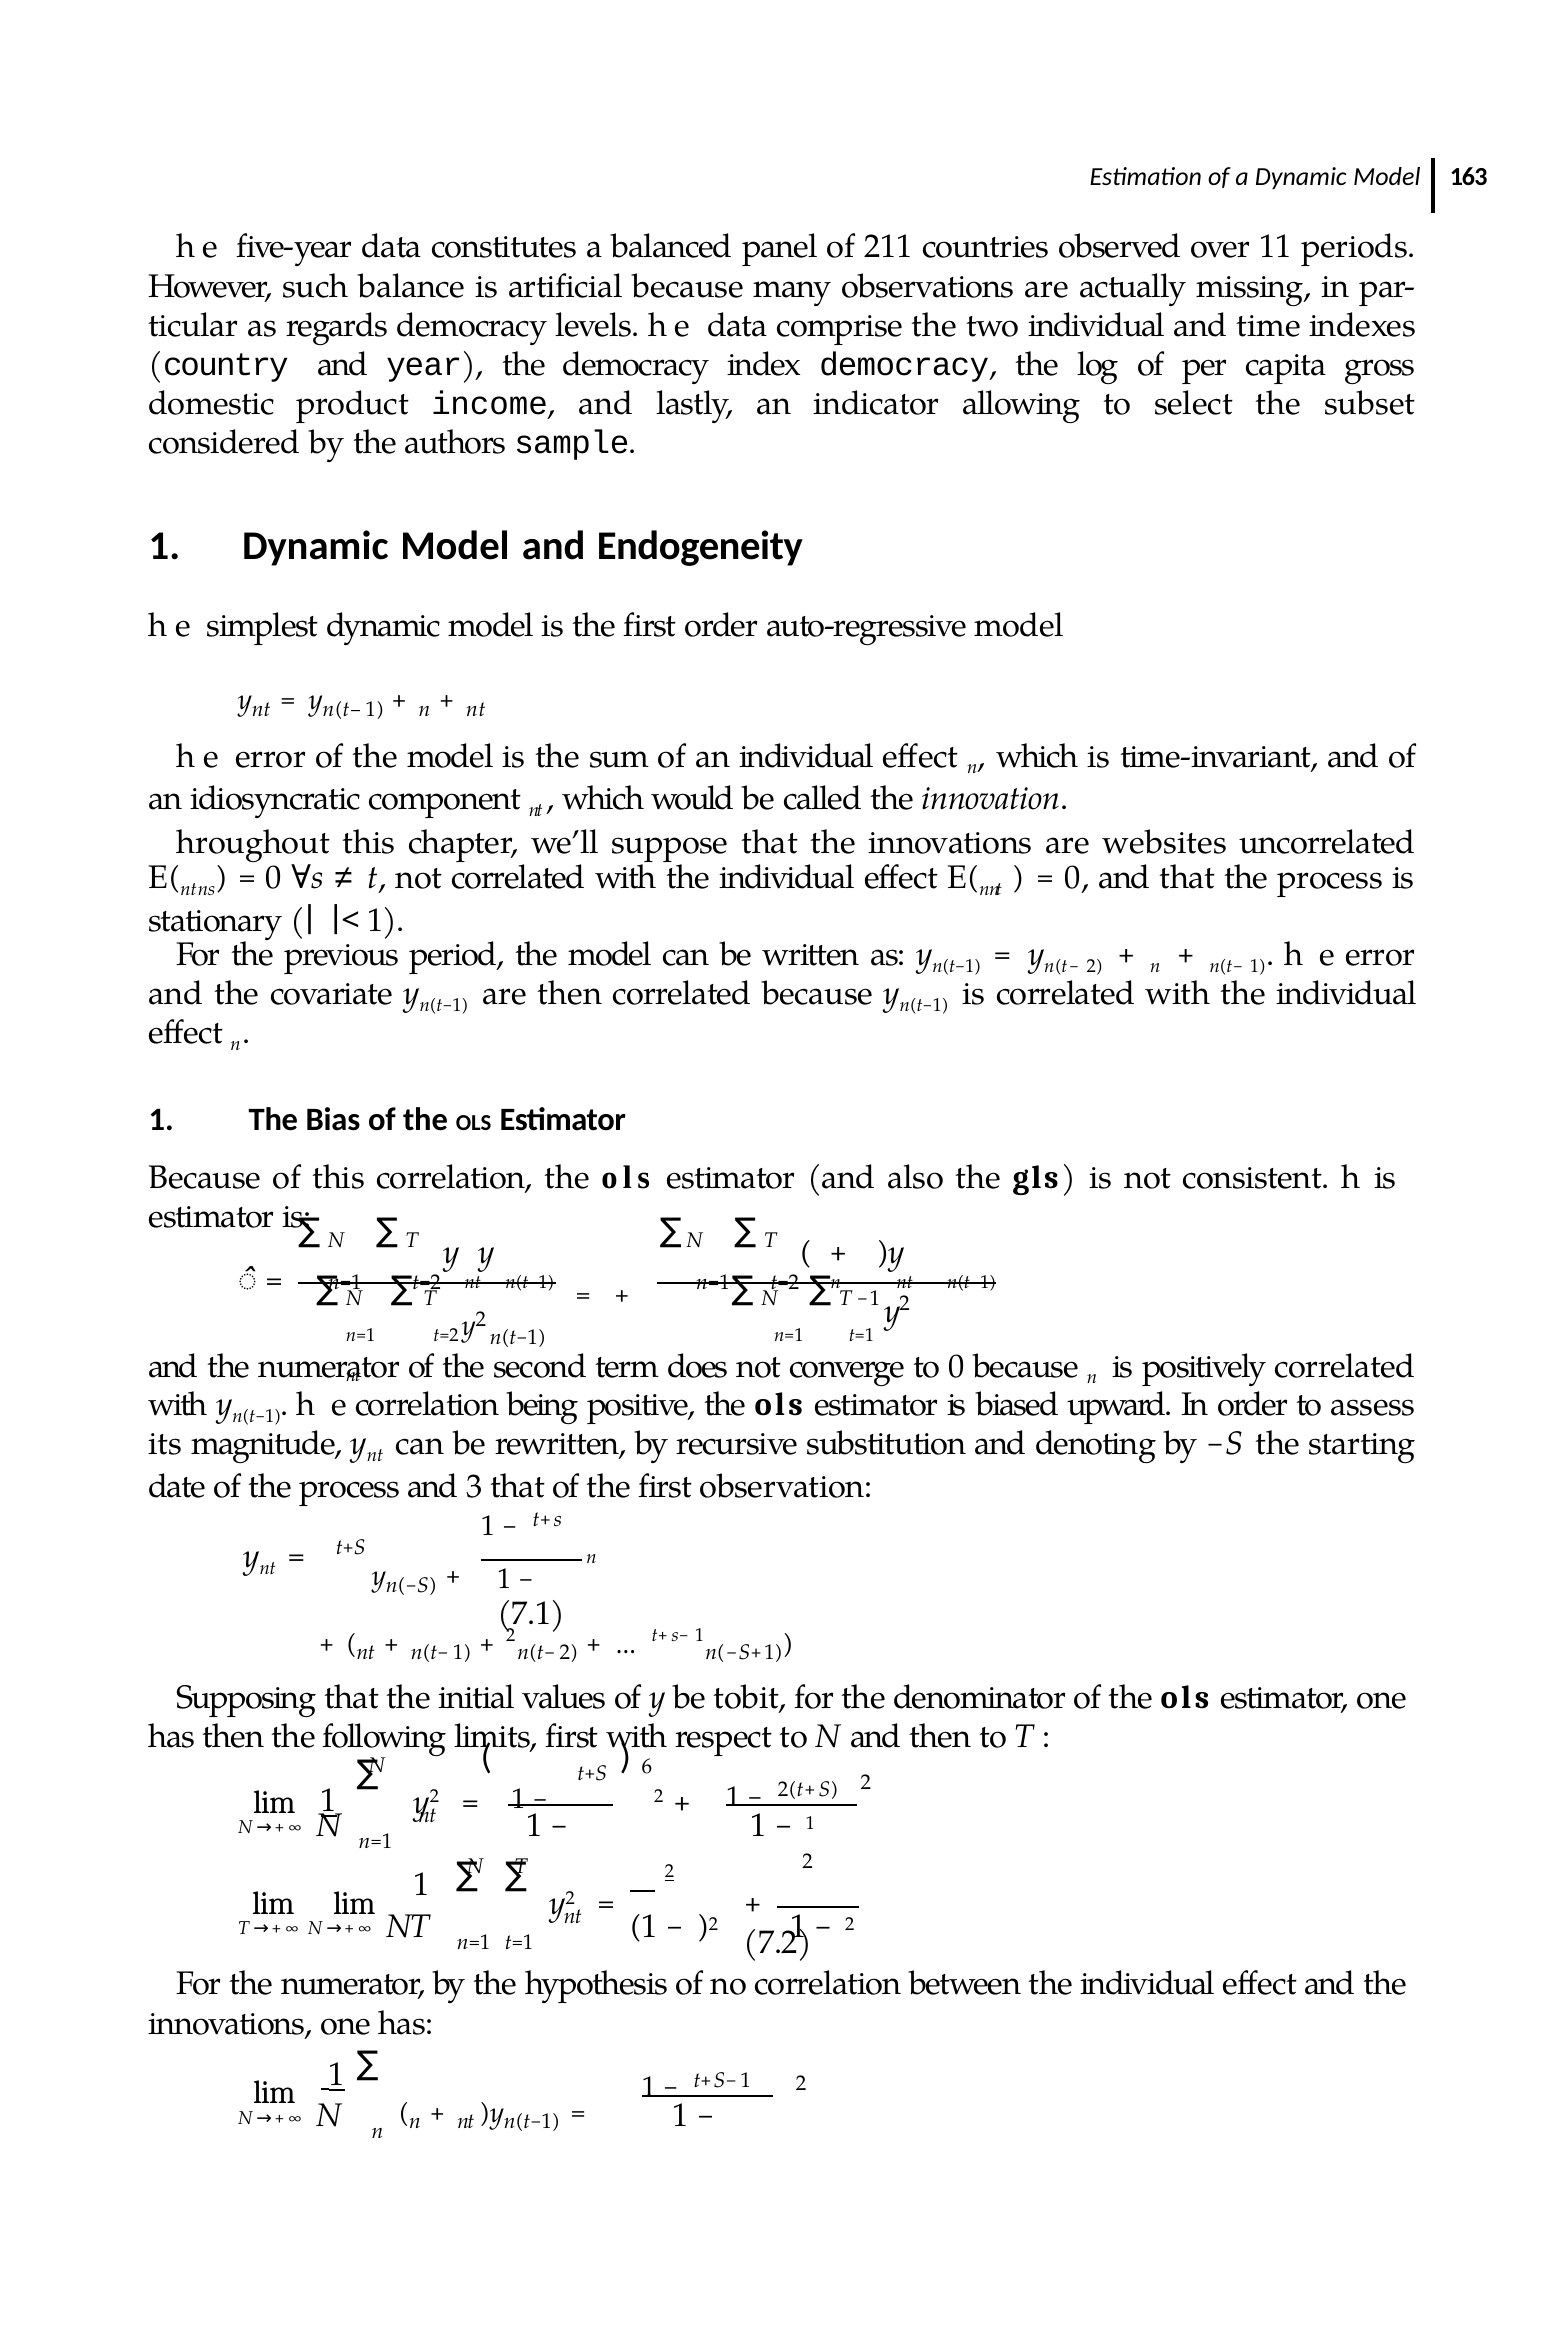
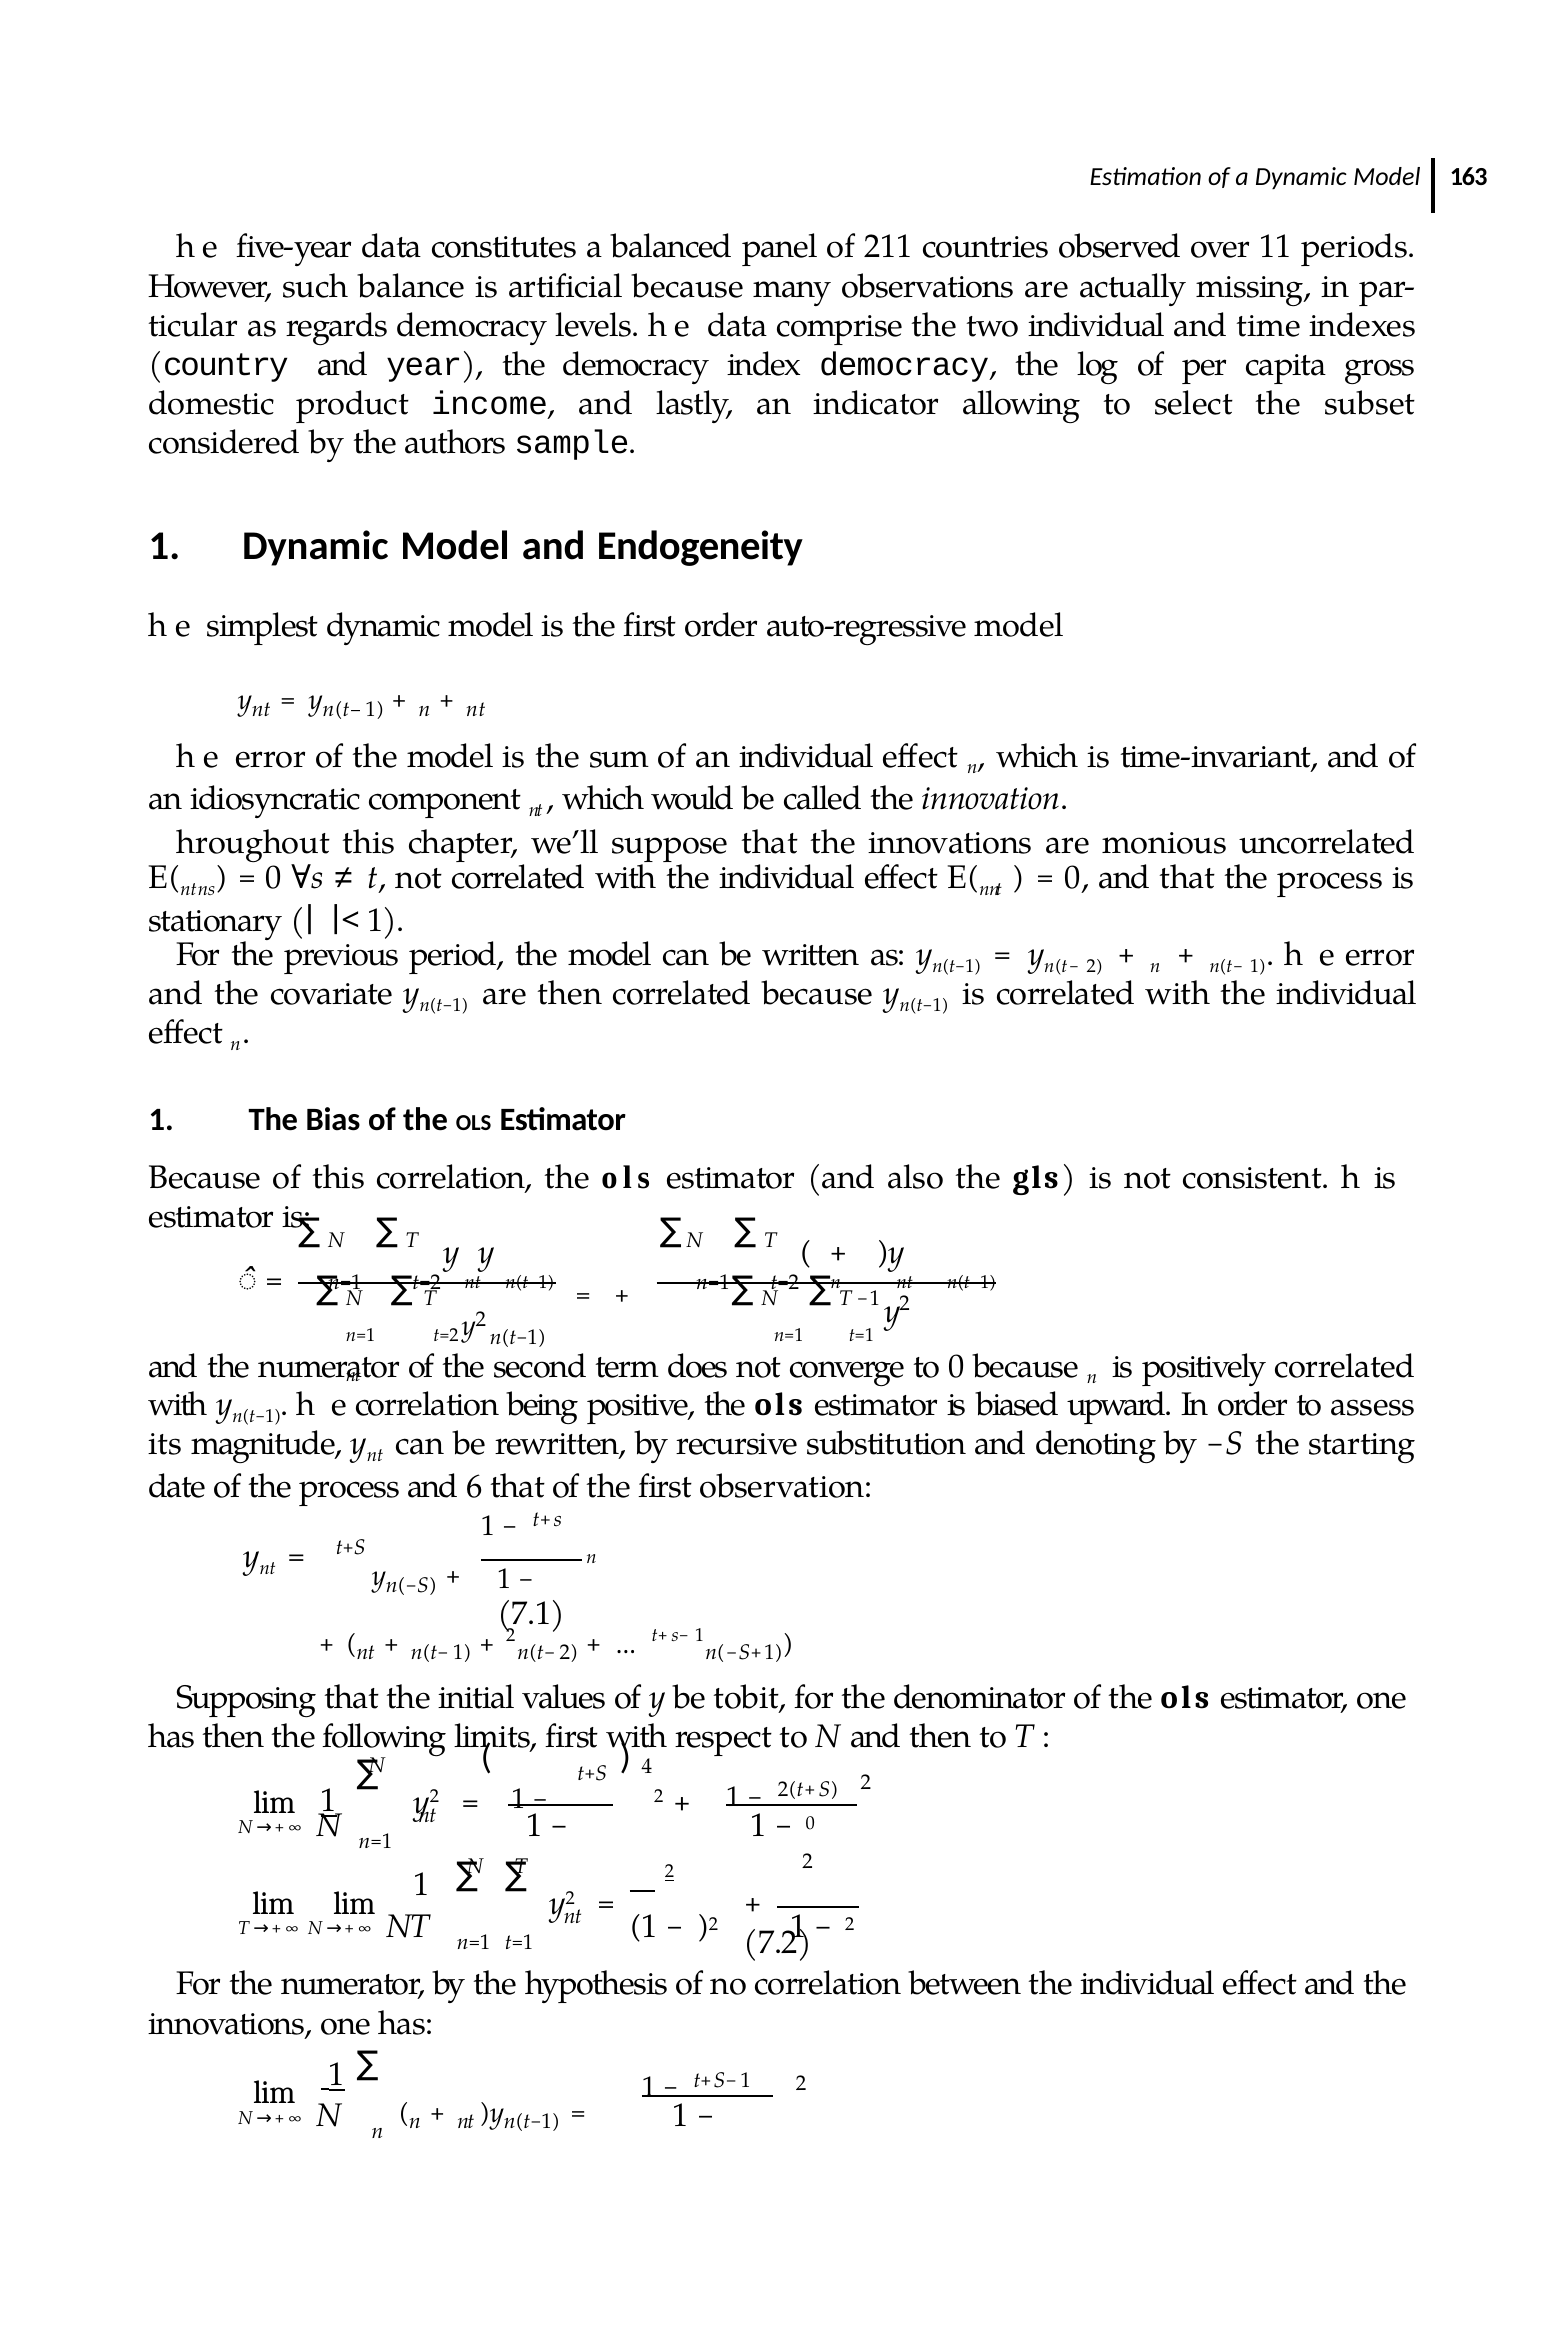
websites: websites -> monious
3: 3 -> 6
6: 6 -> 4
1 at (810, 1823): 1 -> 0
